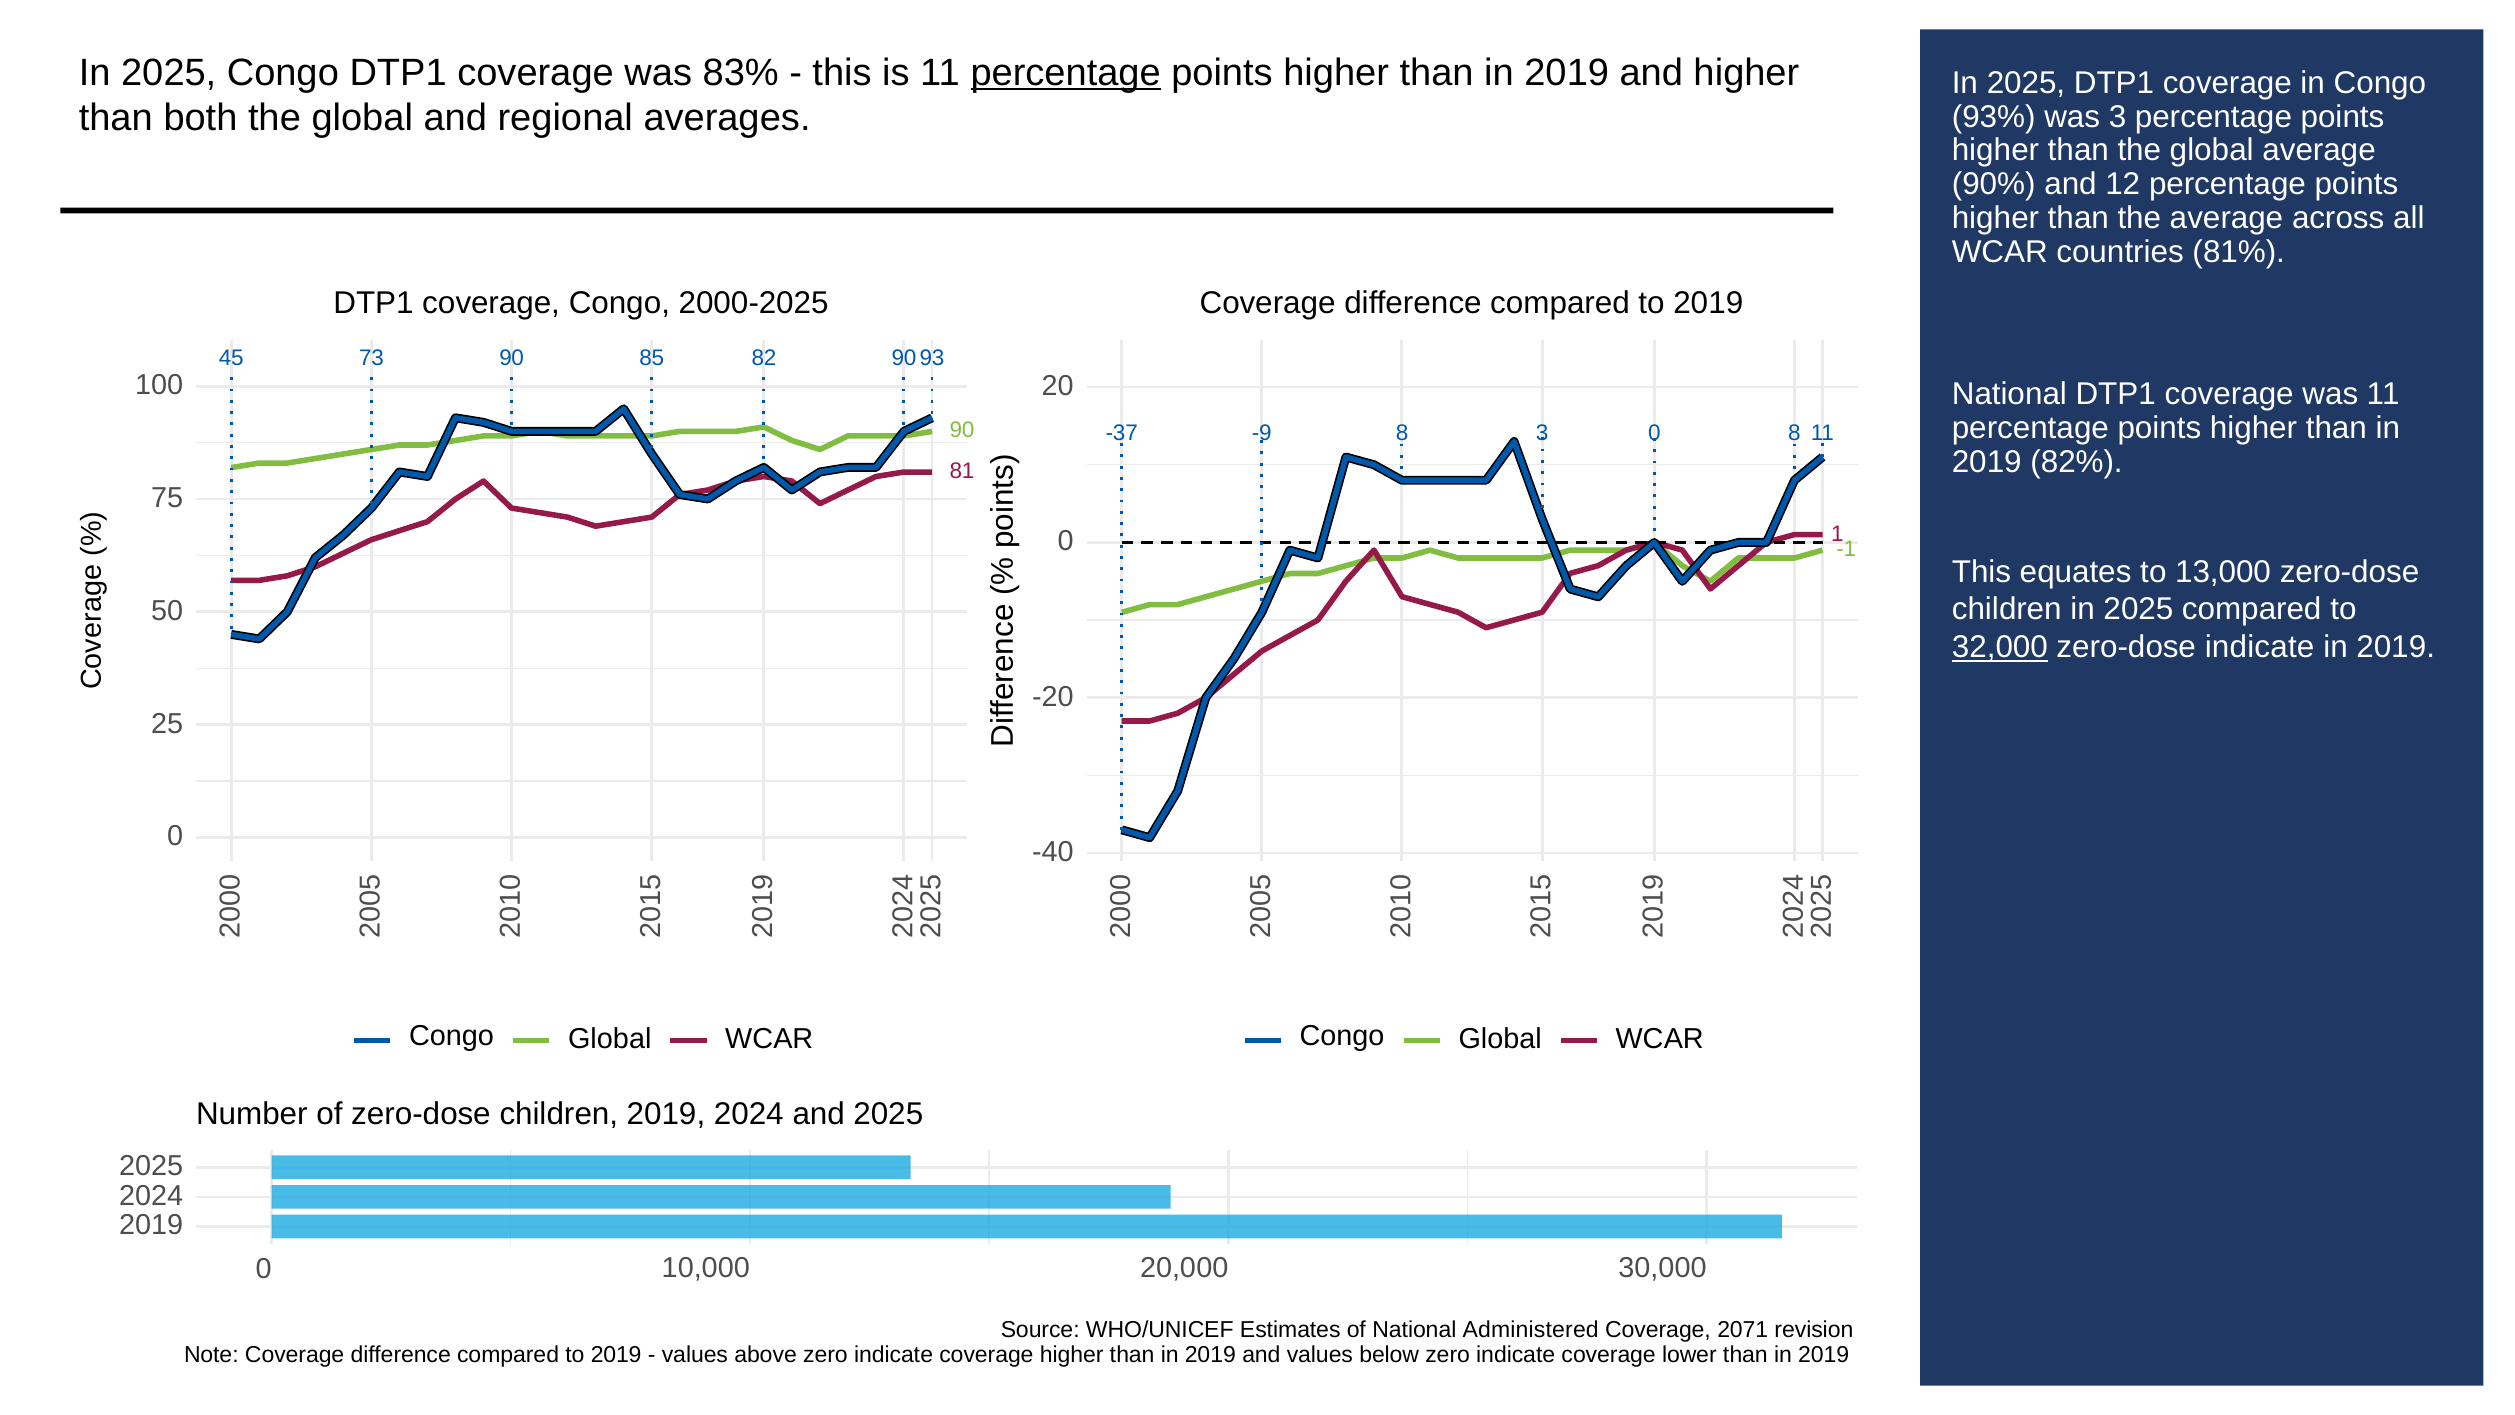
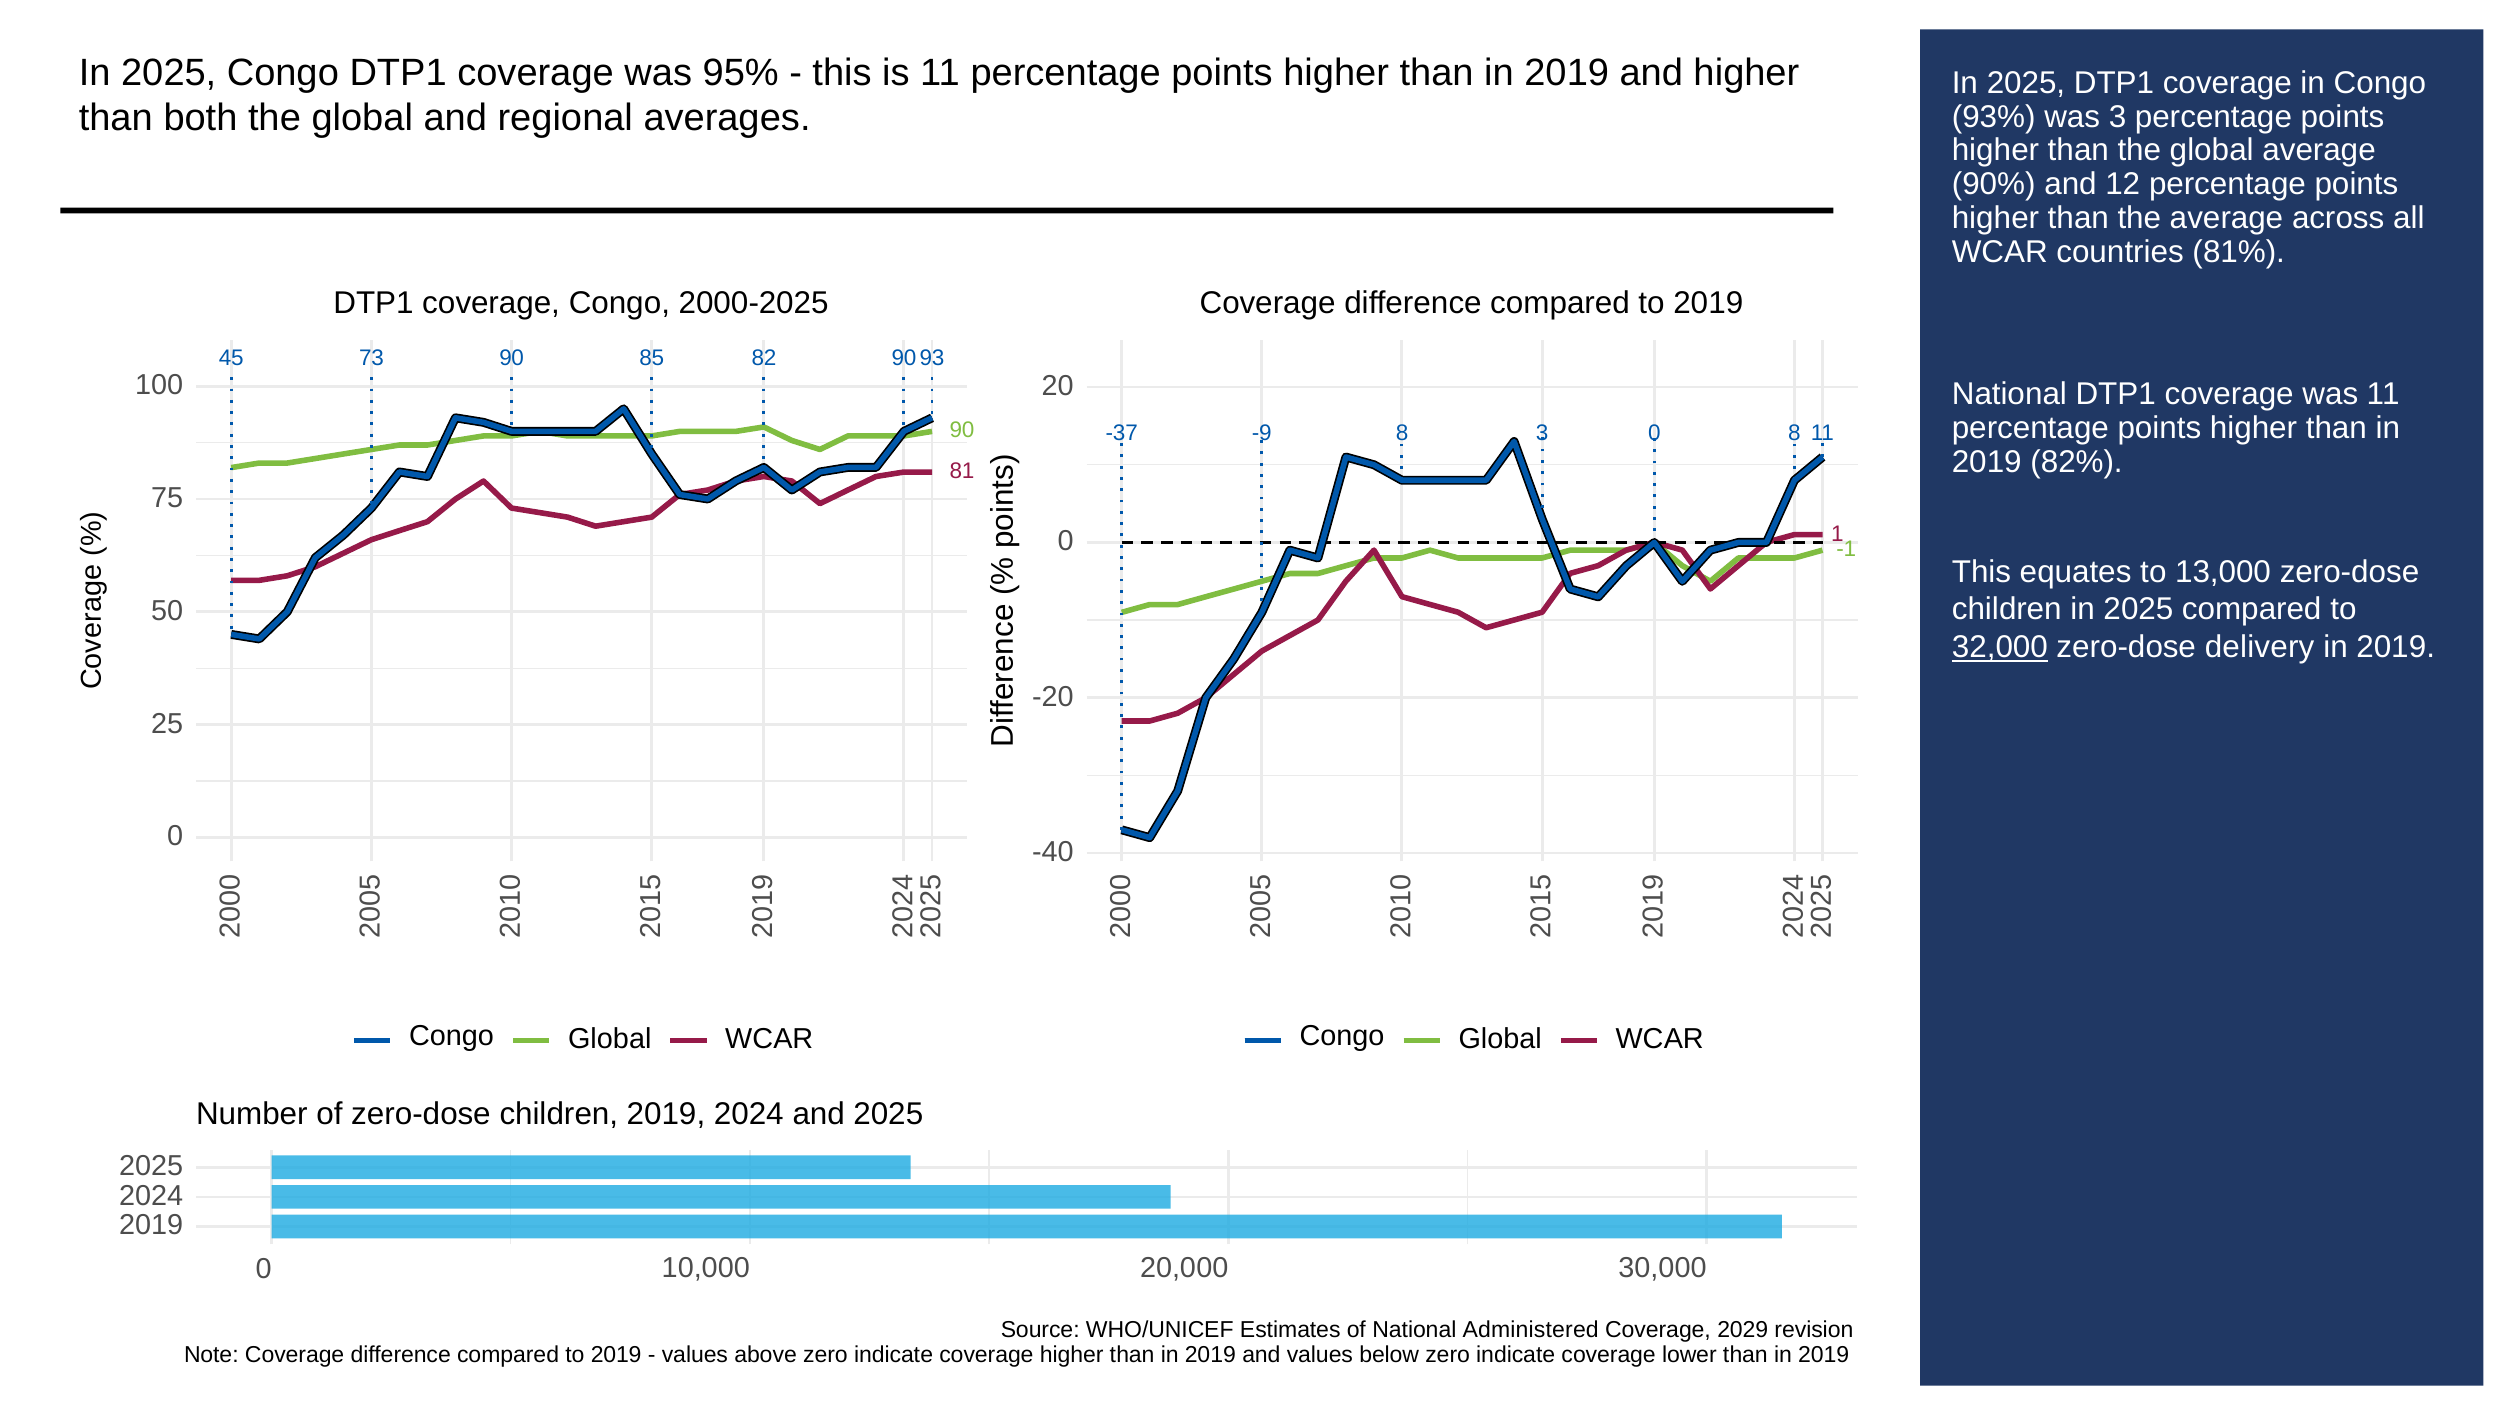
83%: 83% -> 95%
percentage at (1066, 72) underline: present -> none
zero-dose indicate: indicate -> delivery
2071: 2071 -> 2029
